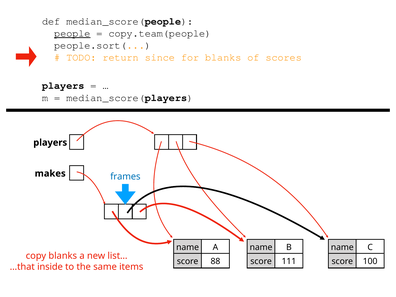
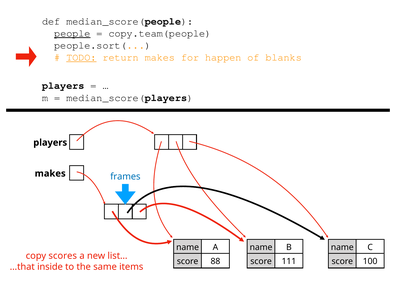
TODO underline: none -> present
return since: since -> makes
for blanks: blanks -> happen
scores: scores -> blanks
copy blanks: blanks -> scores
